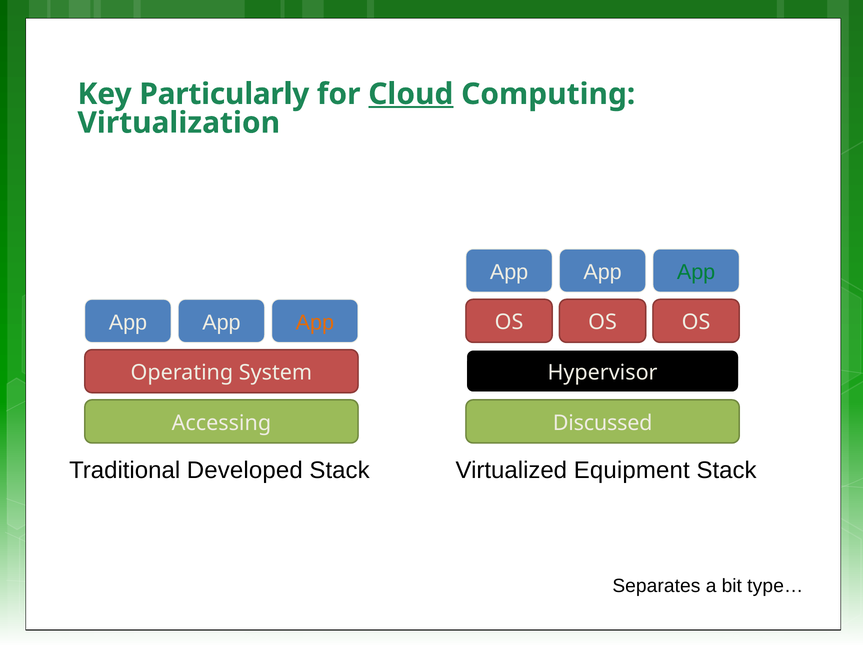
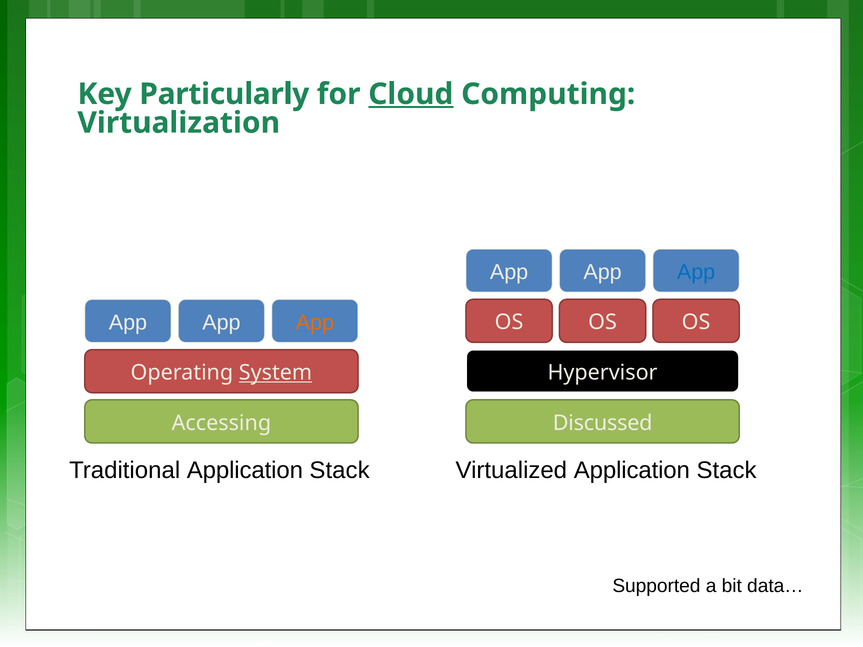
App at (696, 272) colour: green -> blue
System underline: none -> present
Traditional Developed: Developed -> Application
Virtualized Equipment: Equipment -> Application
Separates: Separates -> Supported
type…: type… -> data…
